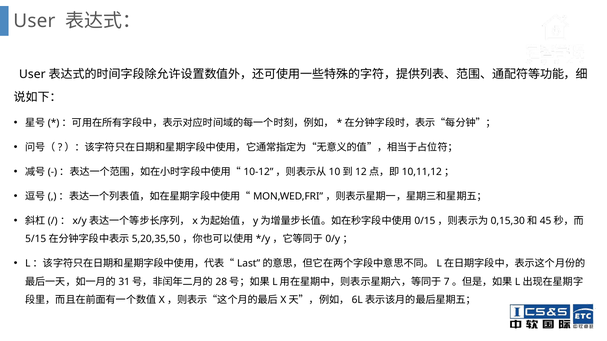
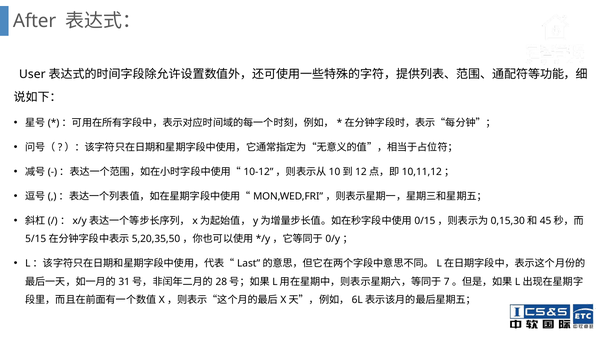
User at (34, 21): User -> After
